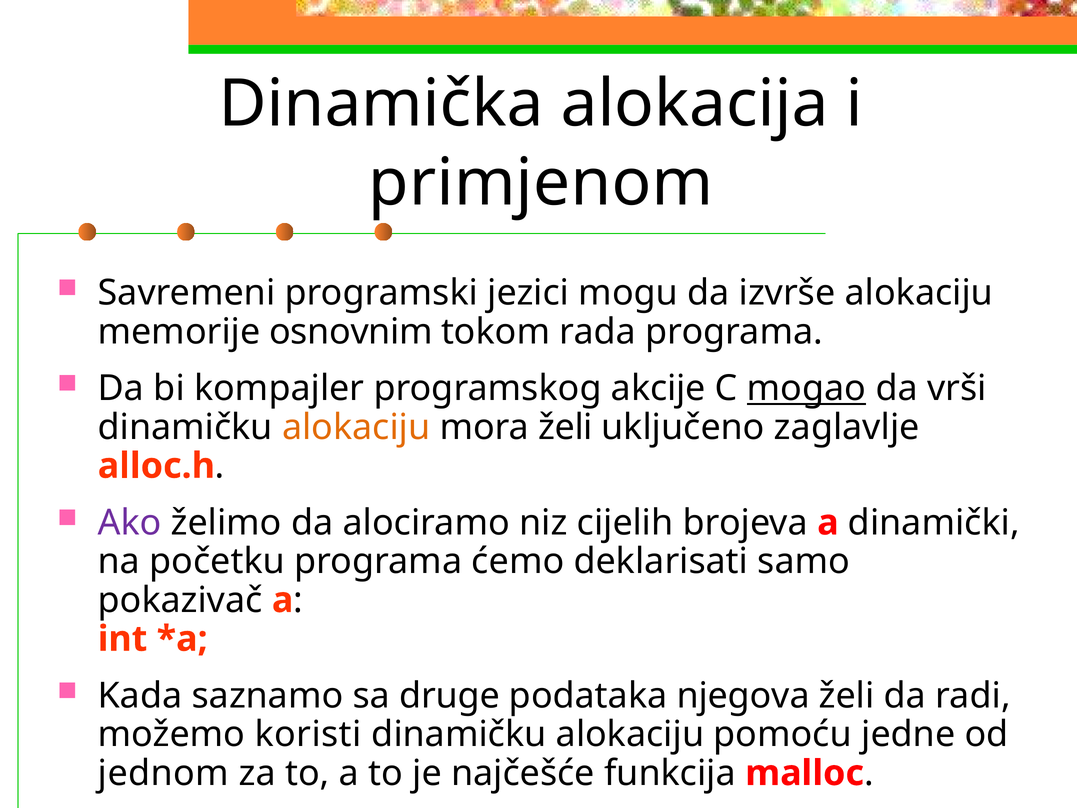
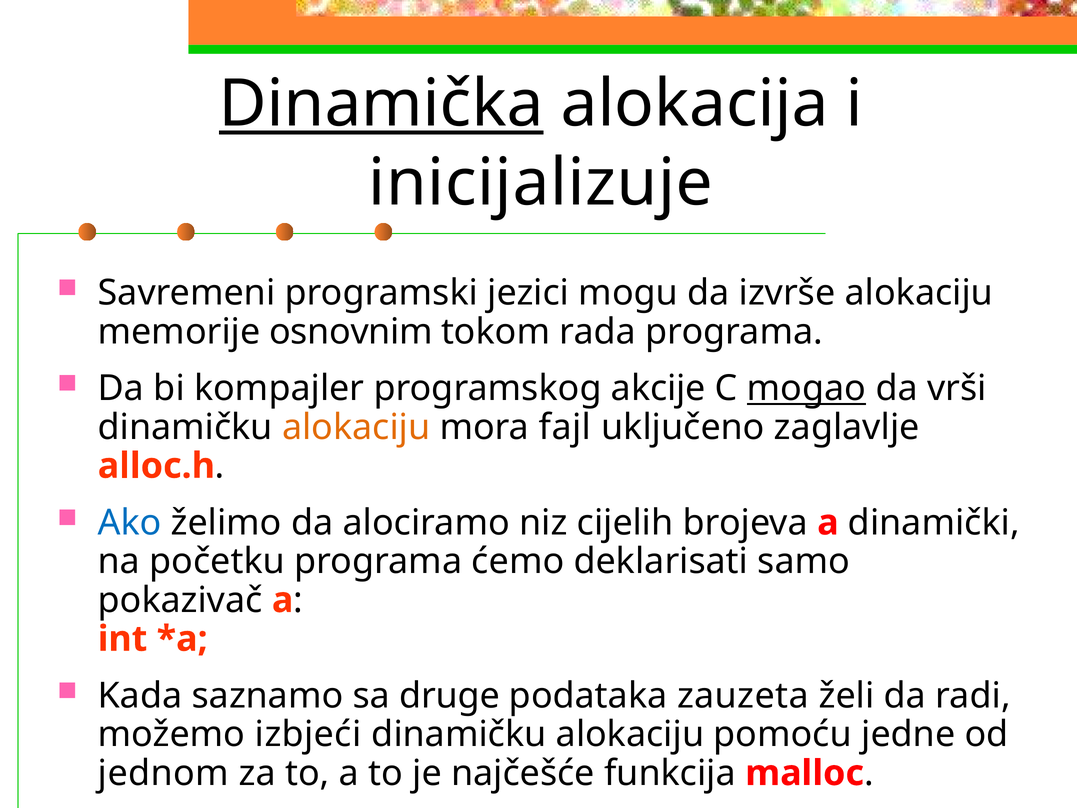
Dinamička underline: none -> present
primjenom: primjenom -> inicijalizuje
mora želi: želi -> fajl
Ako colour: purple -> blue
njegova: njegova -> zauzeta
koristi: koristi -> izbjeći
